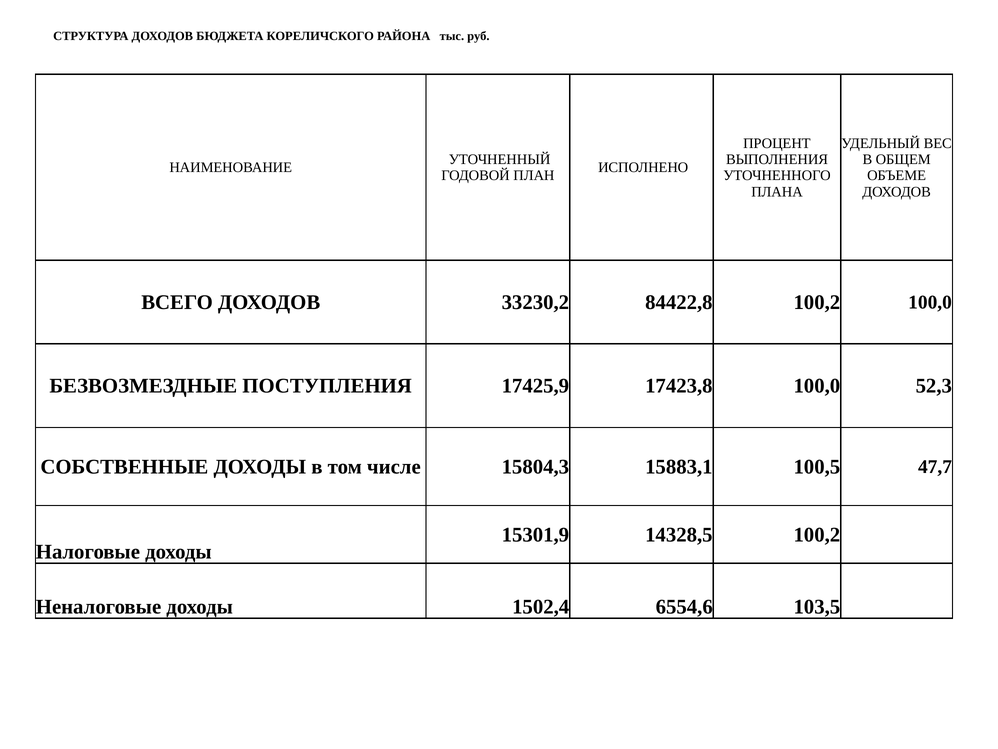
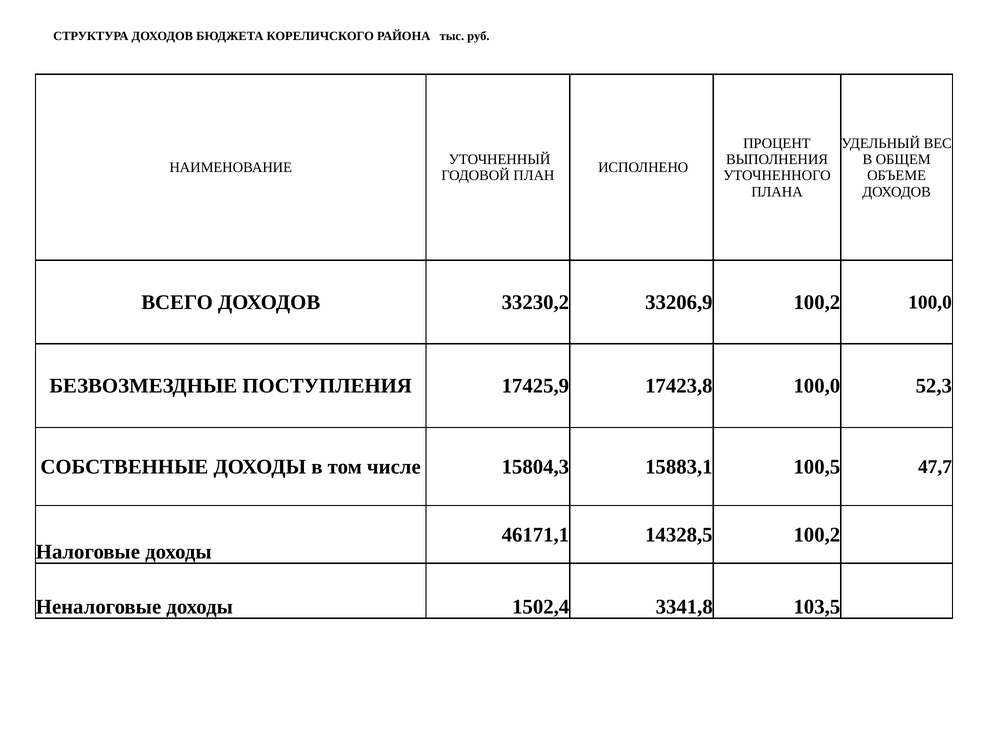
84422,8: 84422,8 -> 33206,9
15301,9: 15301,9 -> 46171,1
6554,6: 6554,6 -> 3341,8
